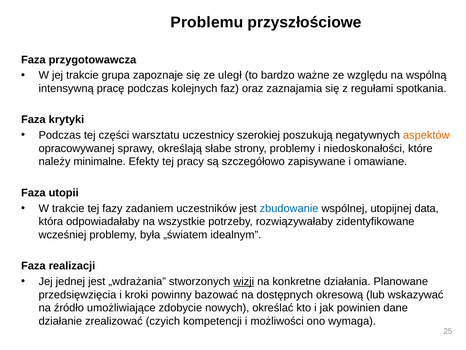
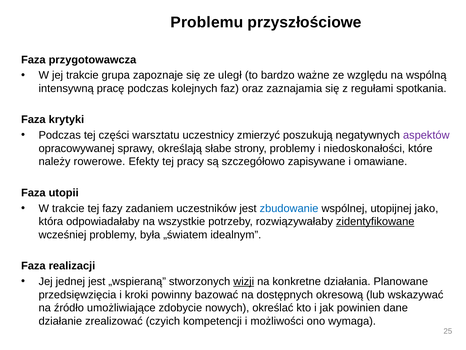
szerokiej: szerokiej -> zmierzyć
aspektów colour: orange -> purple
minimalne: minimalne -> rowerowe
data: data -> jako
zidentyfikowane underline: none -> present
„wdrażania: „wdrażania -> „wspieraną
